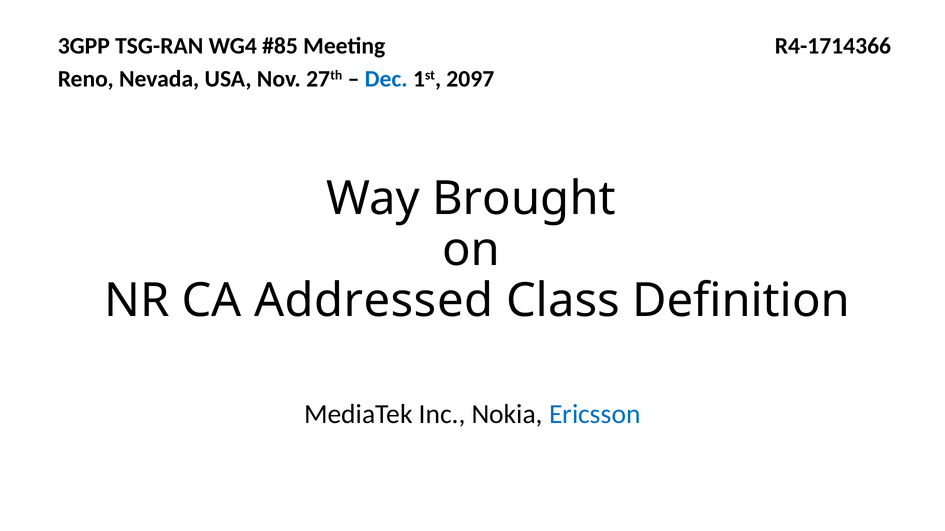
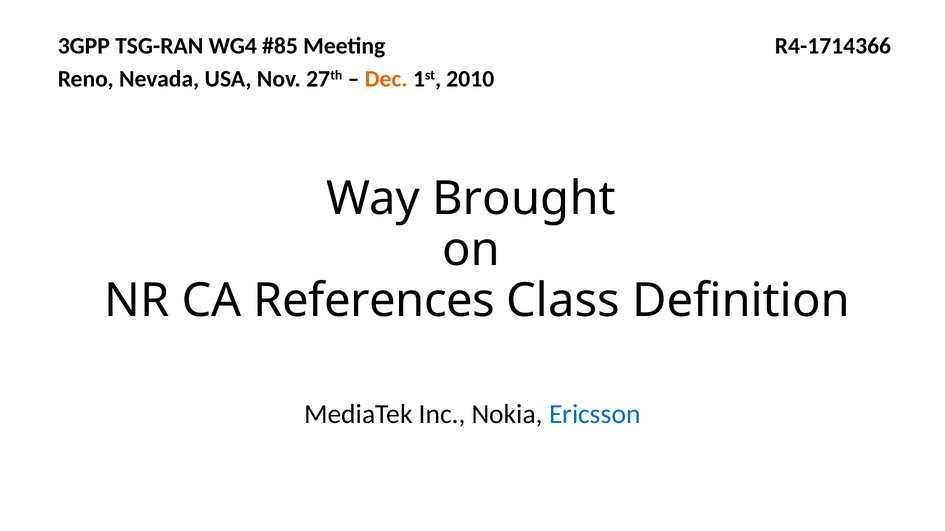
Dec colour: blue -> orange
2097: 2097 -> 2010
Addressed: Addressed -> References
